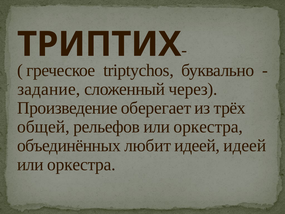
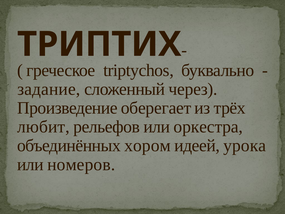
общей: общей -> любит
любит: любит -> хором
идеей идеей: идеей -> урока
оркестра at (81, 164): оркестра -> номеров
